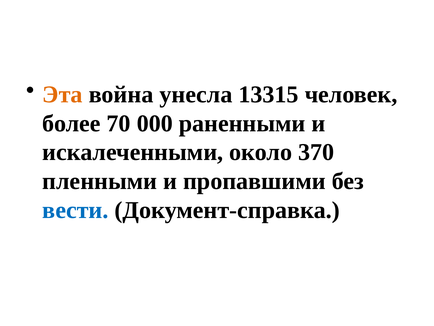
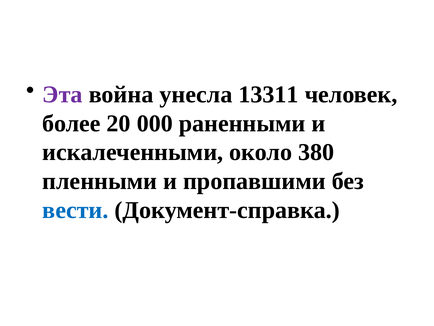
Эта colour: orange -> purple
13315: 13315 -> 13311
70: 70 -> 20
370: 370 -> 380
